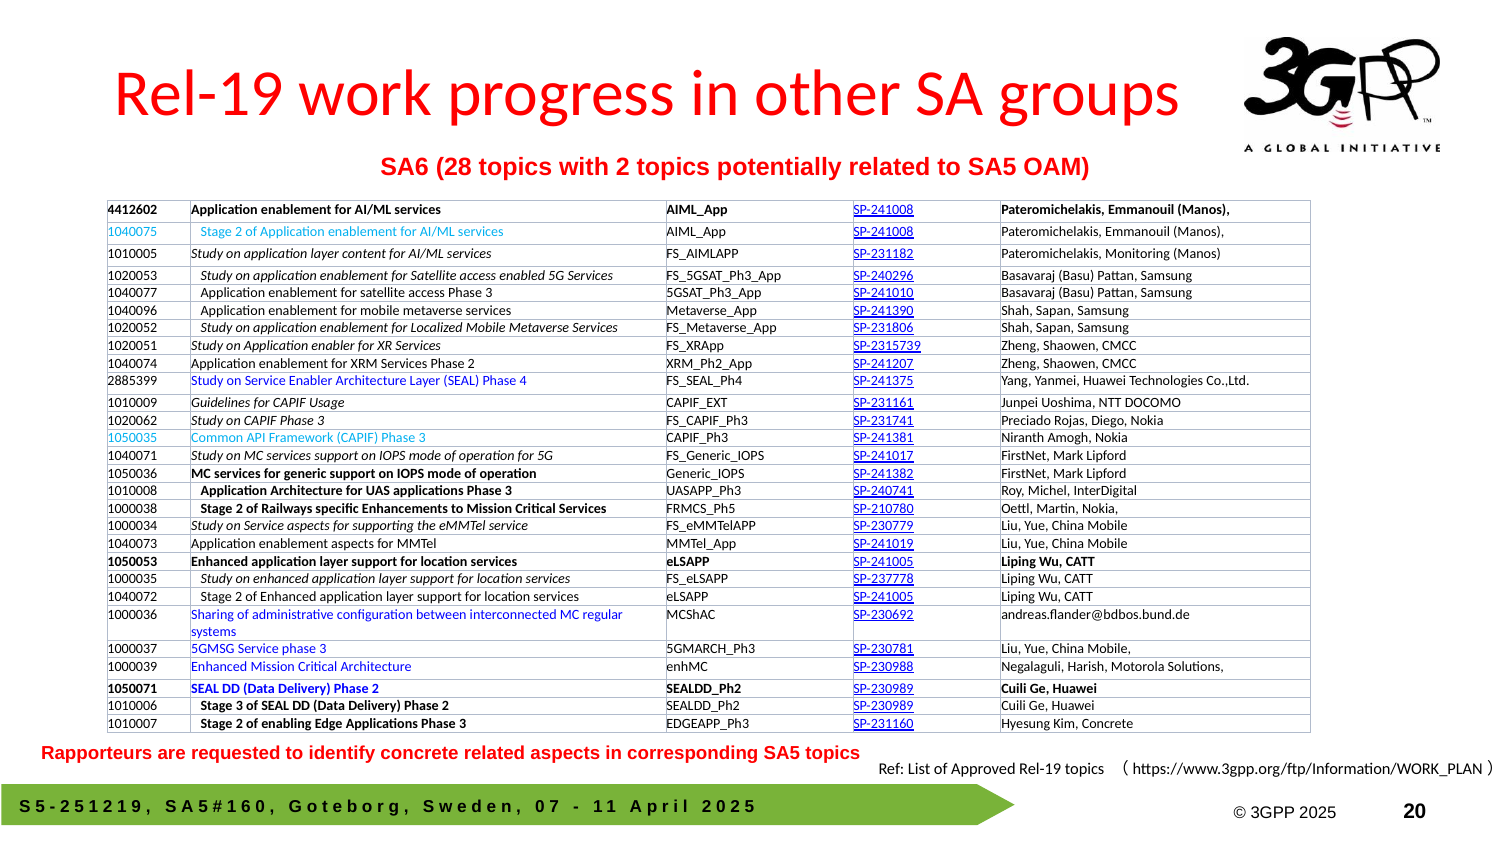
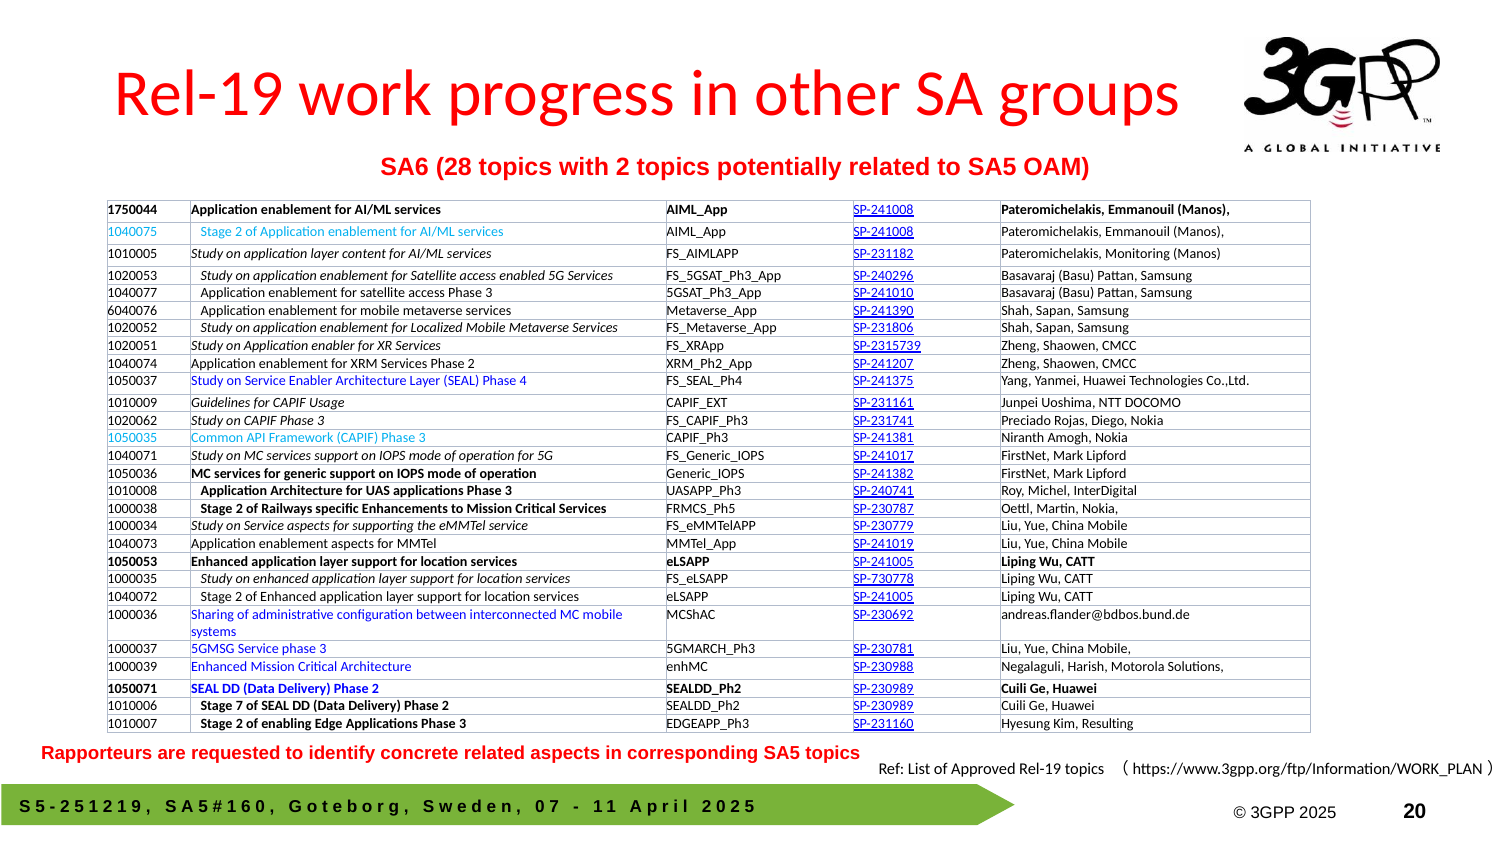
4412602: 4412602 -> 1750044
1040096: 1040096 -> 6040076
2885399: 2885399 -> 1050037
SP-210780: SP-210780 -> SP-230787
SP-237778: SP-237778 -> SP-730778
MC regular: regular -> mobile
Stage 3: 3 -> 7
Kim Concrete: Concrete -> Resulting
